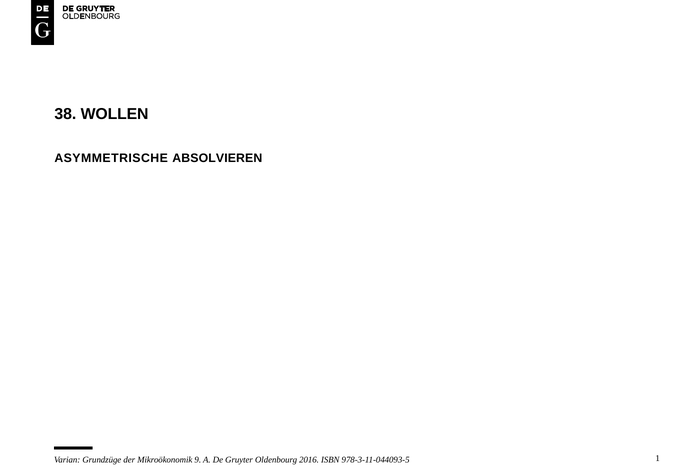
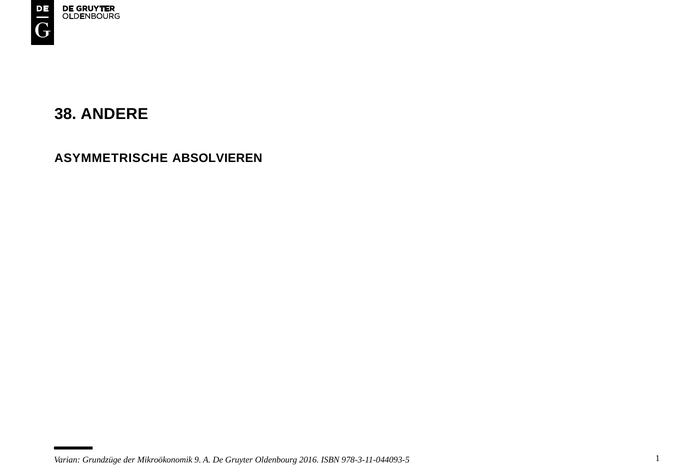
WOLLEN: WOLLEN -> ANDERE
